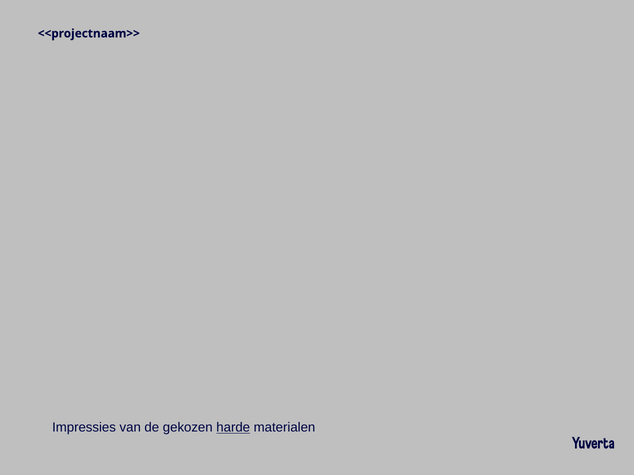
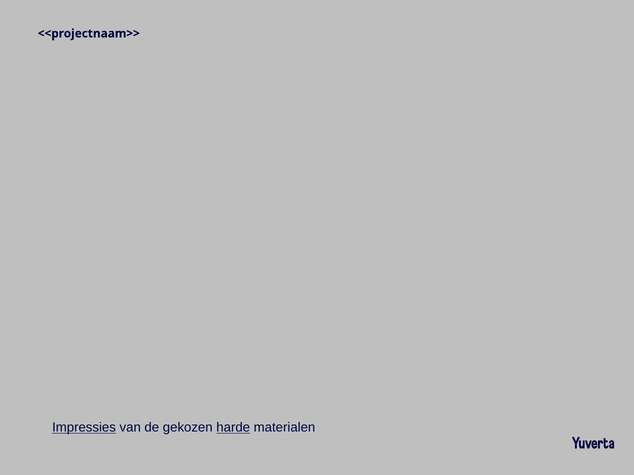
Impressies underline: none -> present
